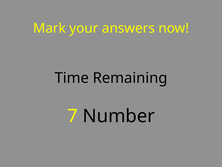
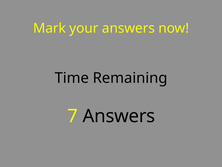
7 Number: Number -> Answers
